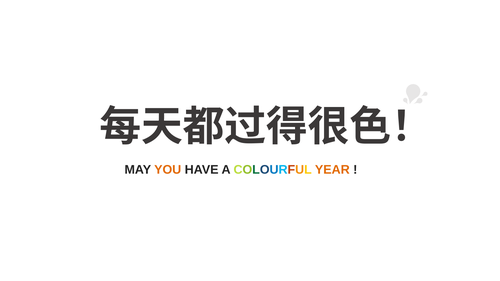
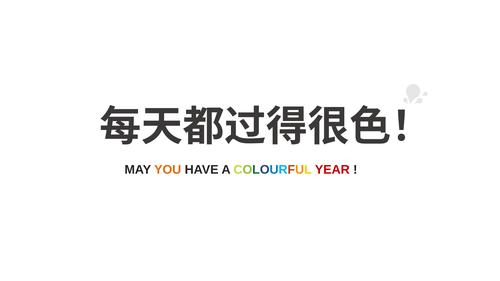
YEAR colour: orange -> red
